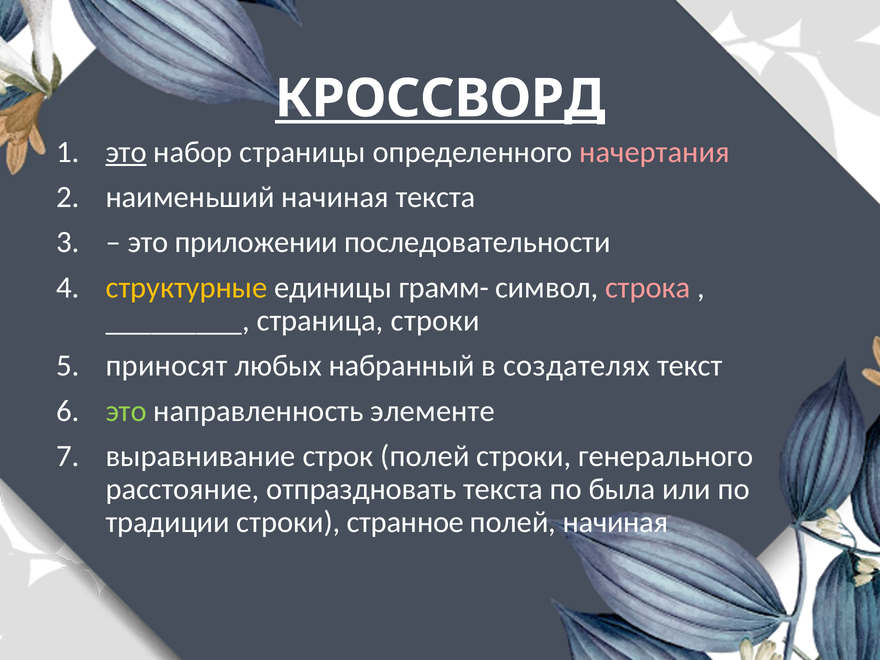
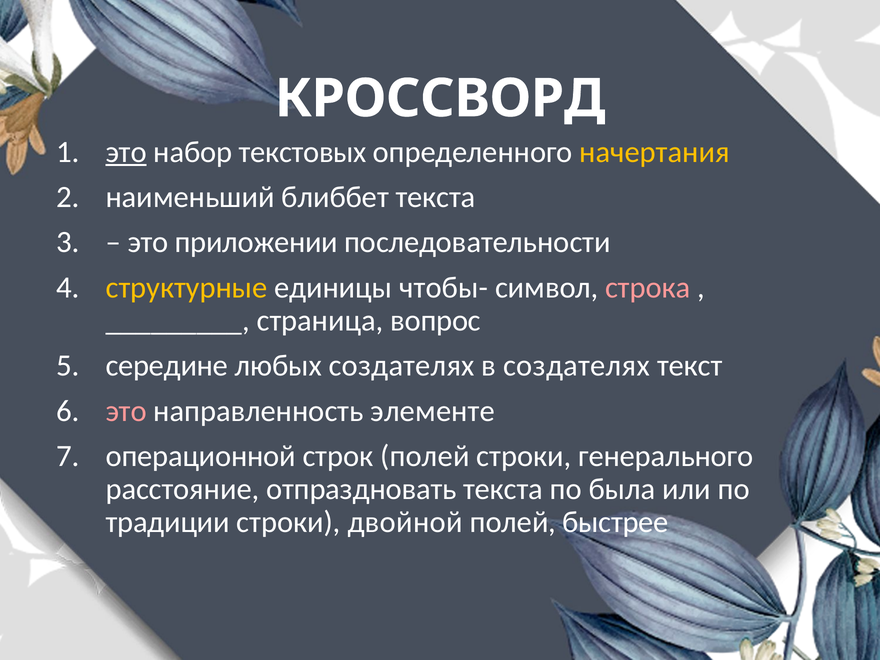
КРОССВОРД underline: present -> none
страницы: страницы -> текстовых
начертания colour: pink -> yellow
наименьший начиная: начиная -> блиббет
грамм-: грамм- -> чтобы-
страница строки: строки -> вопрос
приносят: приносят -> середине
любых набранный: набранный -> создателях
это at (126, 411) colour: light green -> pink
выравнивание: выравнивание -> операционной
странное: странное -> двойной
полей начиная: начиная -> быстрее
